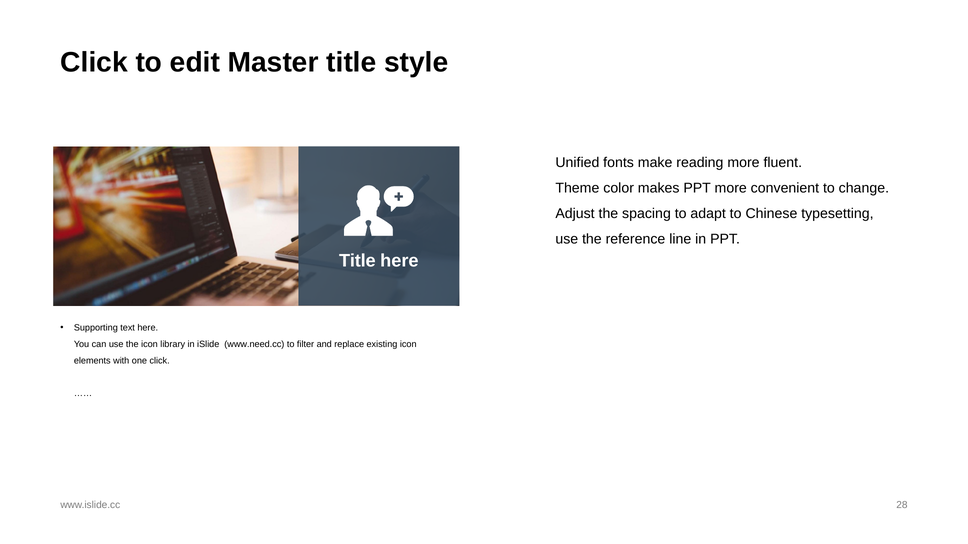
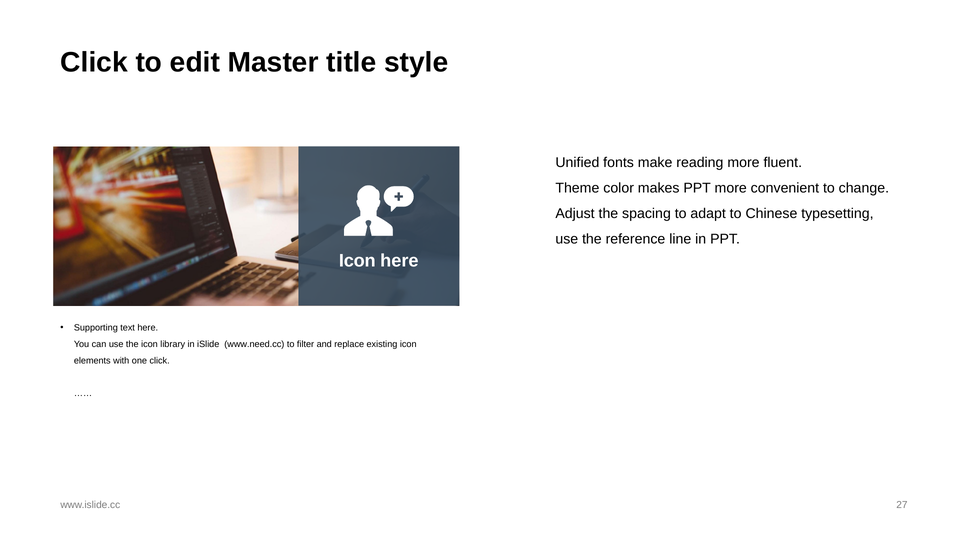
Title at (357, 261): Title -> Icon
28: 28 -> 27
